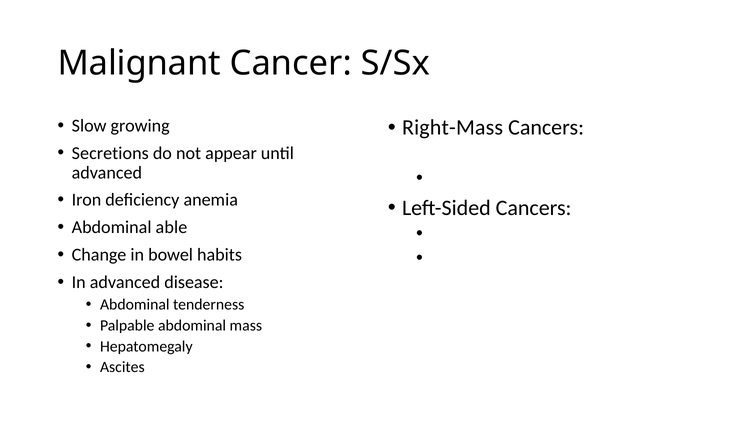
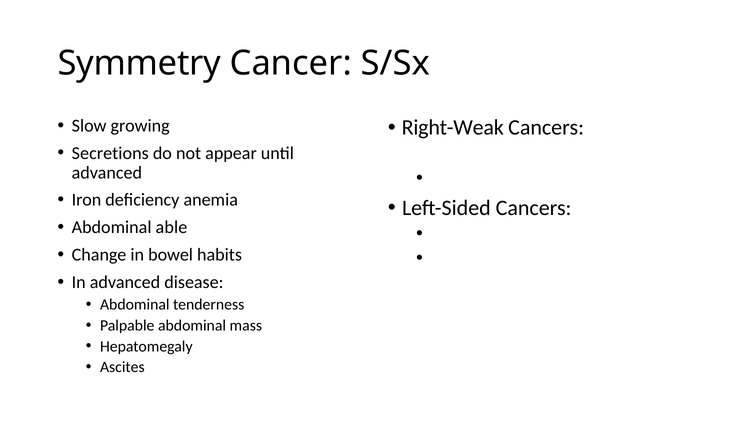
Malignant: Malignant -> Symmetry
Right-Mass: Right-Mass -> Right-Weak
